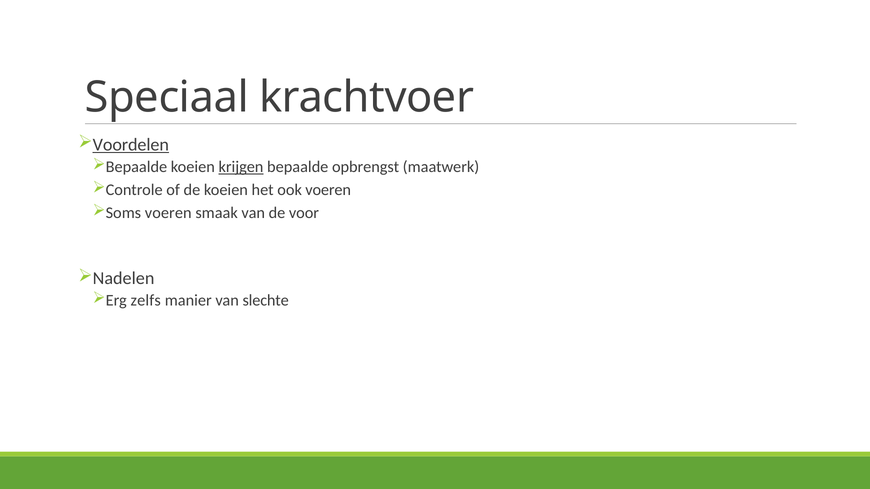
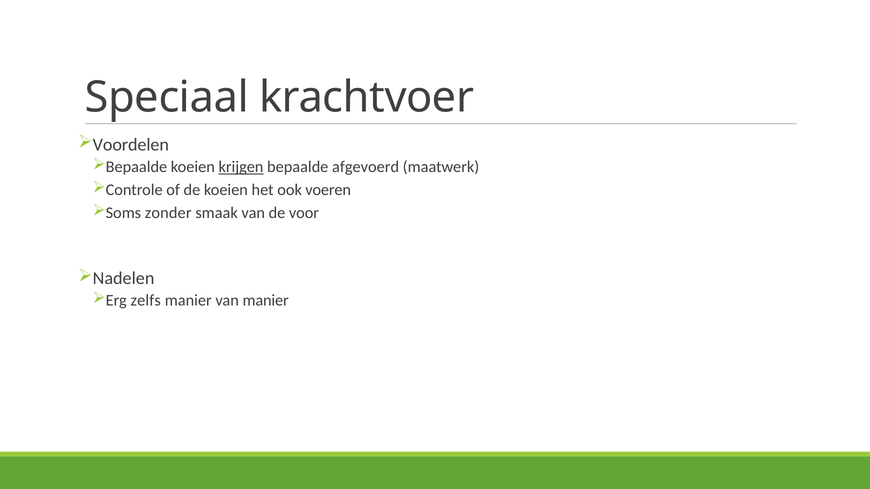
Voordelen underline: present -> none
opbrengst: opbrengst -> afgevoerd
voeren at (168, 213): voeren -> zonder
van slechte: slechte -> manier
